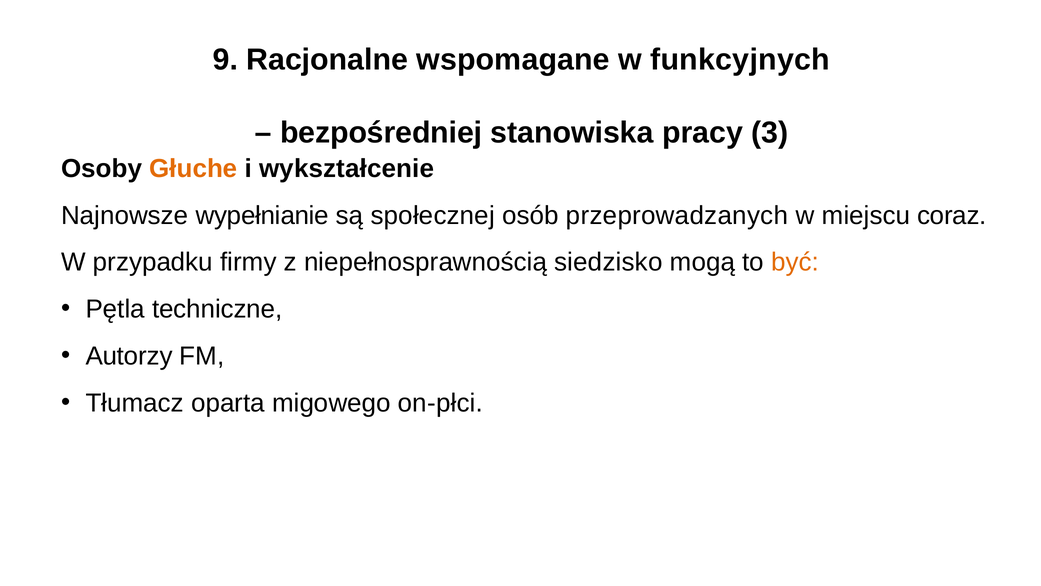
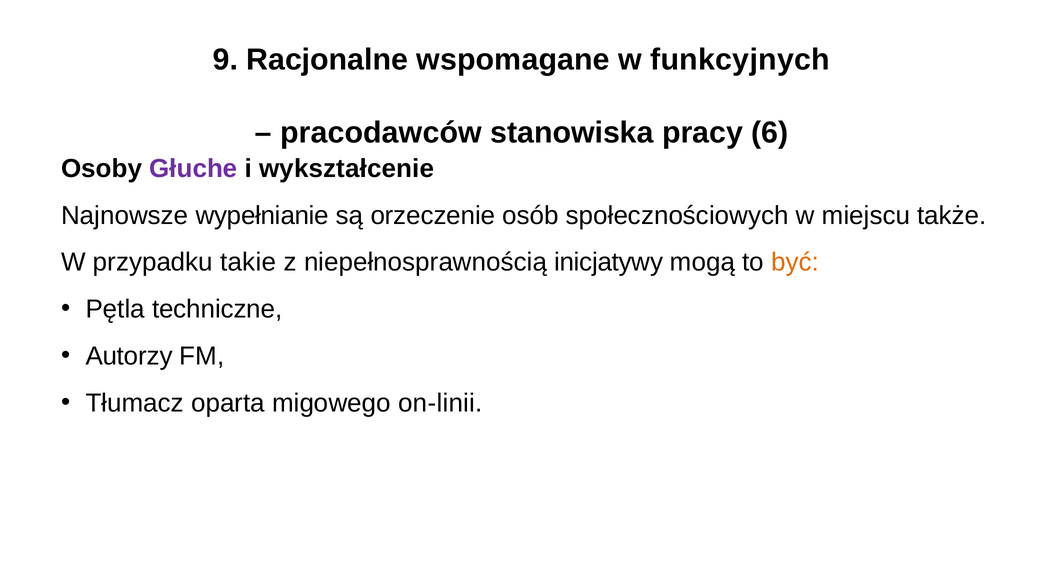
bezpośredniej: bezpośredniej -> pracodawców
3: 3 -> 6
Głuche colour: orange -> purple
społecznej: społecznej -> orzeczenie
przeprowadzanych: przeprowadzanych -> społecznościowych
coraz: coraz -> także
firmy: firmy -> takie
siedzisko: siedzisko -> inicjatywy
on-płci: on-płci -> on-linii
